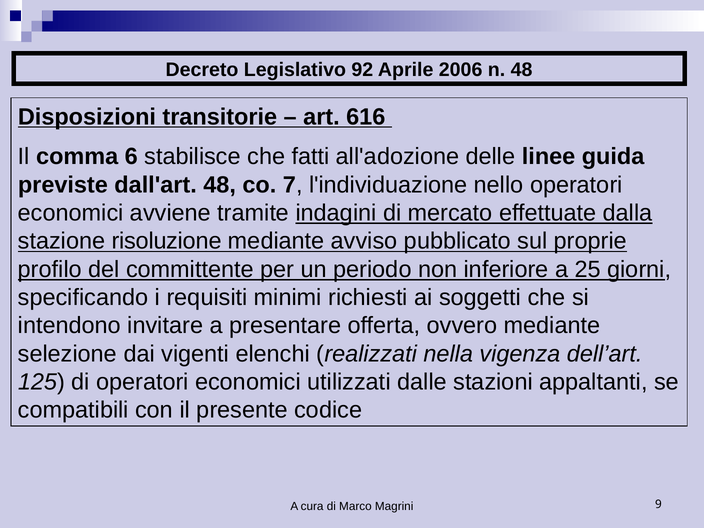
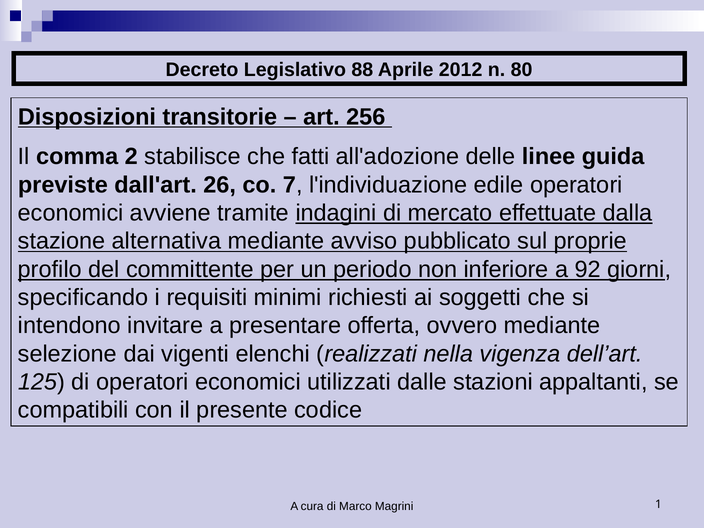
92: 92 -> 88
2006: 2006 -> 2012
n 48: 48 -> 80
616: 616 -> 256
6: 6 -> 2
dall'art 48: 48 -> 26
nello: nello -> edile
risoluzione: risoluzione -> alternativa
25: 25 -> 92
9: 9 -> 1
